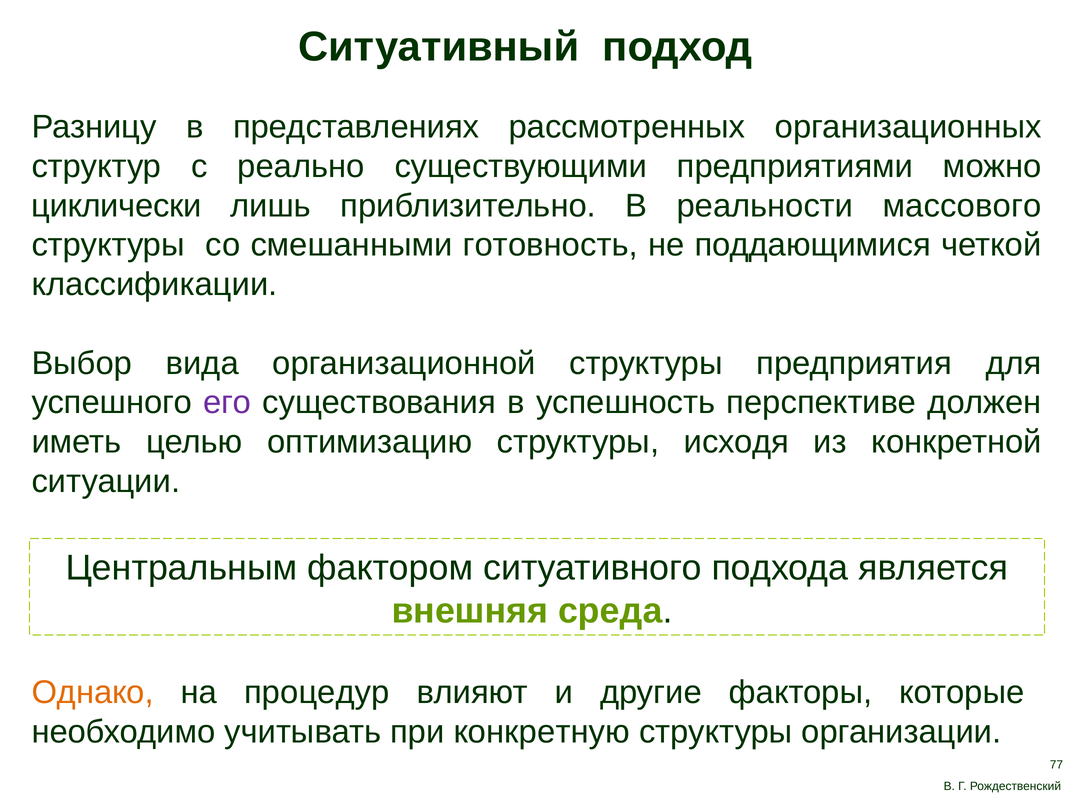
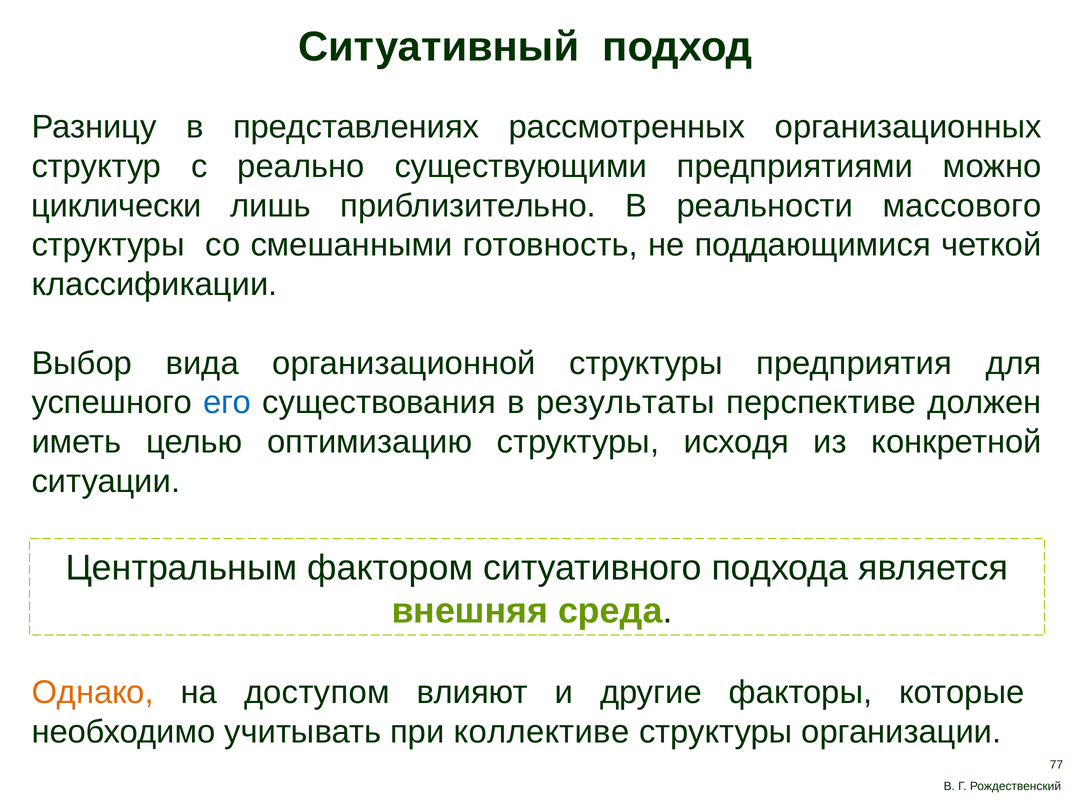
его colour: purple -> blue
успешность: успешность -> результаты
процедур: процедур -> доступом
конкретную: конкретную -> коллективе
